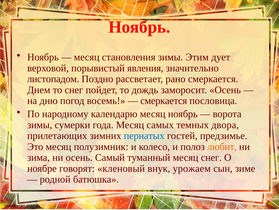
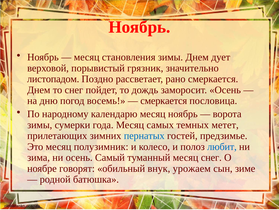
зимы Этим: Этим -> Днем
явления: явления -> грязник
двора: двора -> метет
любит colour: orange -> blue
кленовый: кленовый -> обильный
